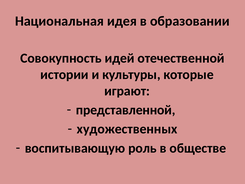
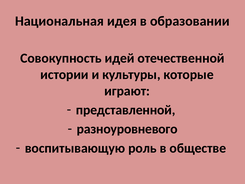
художественных: художественных -> разноуровневого
